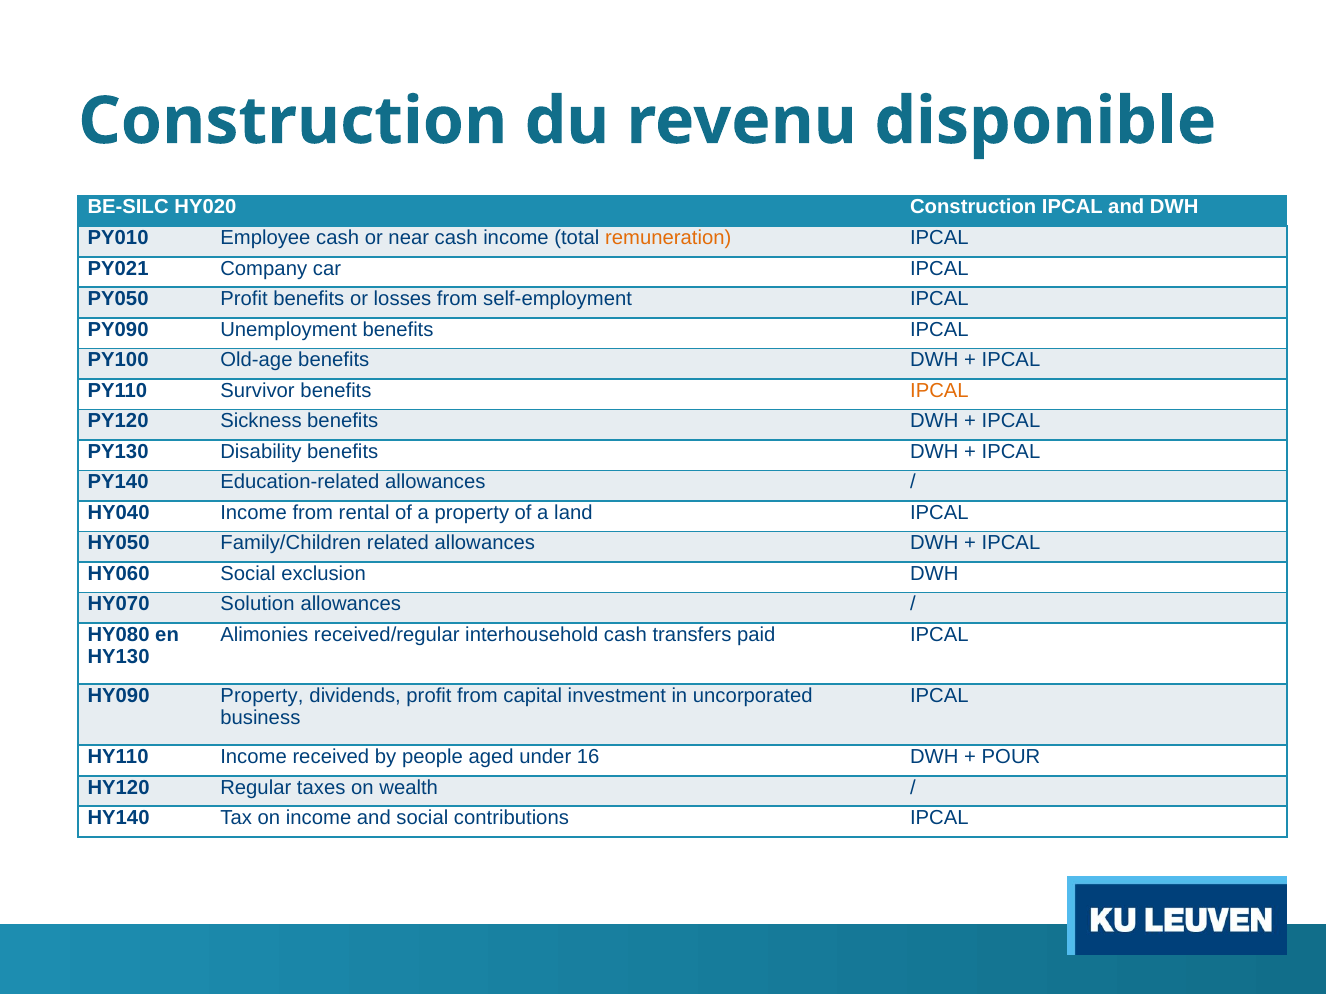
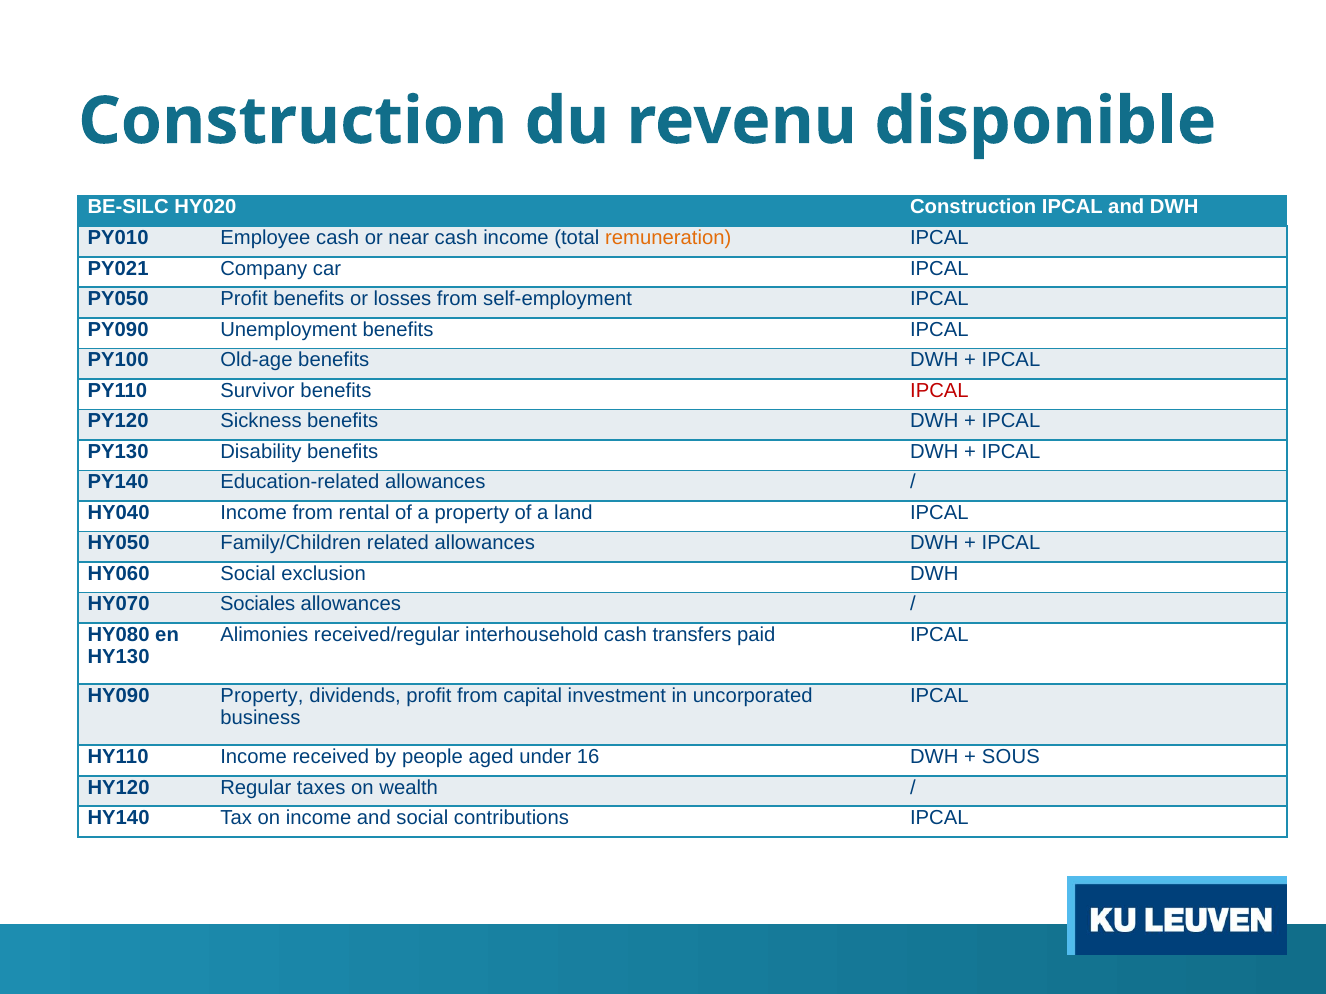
IPCAL at (939, 391) colour: orange -> red
Solution: Solution -> Sociales
POUR: POUR -> SOUS
